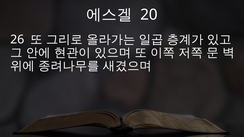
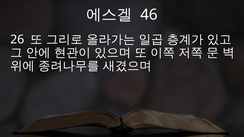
20: 20 -> 46
